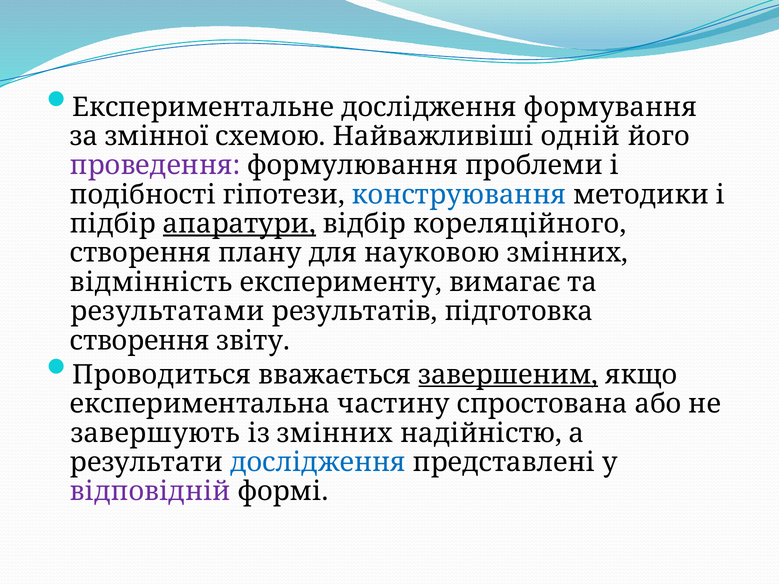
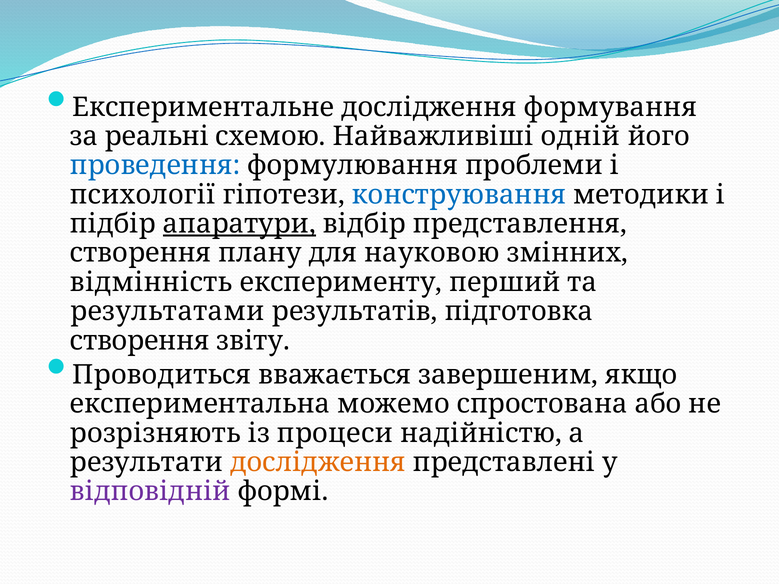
змінної: змінної -> реальні
проведення colour: purple -> blue
подібності: подібності -> психології
кореляційного: кореляційного -> представлення
вимагає: вимагає -> перший
завершеним underline: present -> none
частину: частину -> можемо
завершують: завершують -> розрізняють
із змінних: змінних -> процеси
дослідження at (318, 463) colour: blue -> orange
